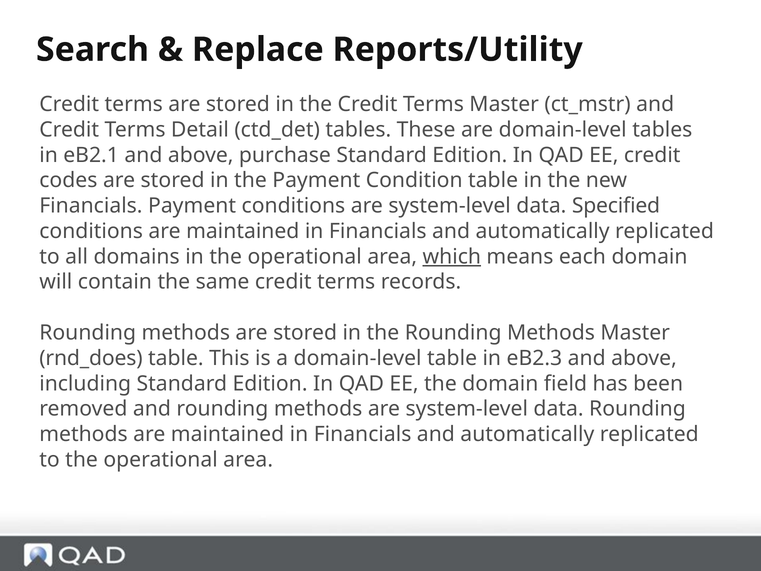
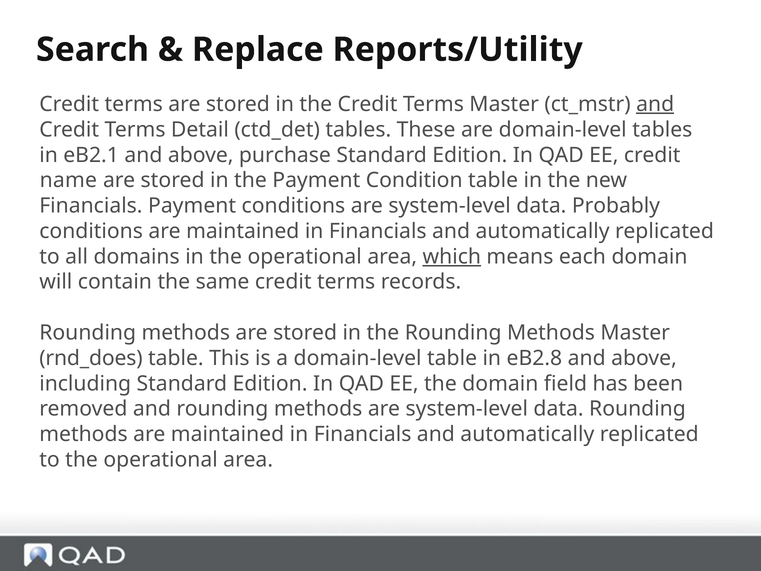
and at (655, 104) underline: none -> present
codes: codes -> name
Specified: Specified -> Probably
eB2.3: eB2.3 -> eB2.8
